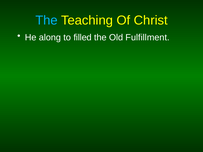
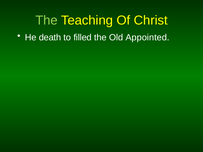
The at (47, 20) colour: light blue -> light green
along: along -> death
Fulfillment: Fulfillment -> Appointed
